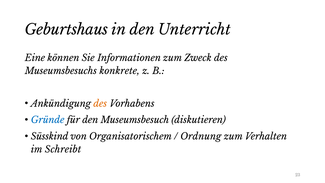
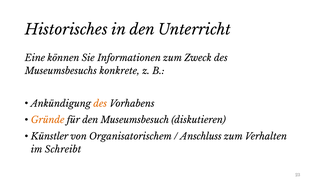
Geburtshaus: Geburtshaus -> Historisches
Gründe colour: blue -> orange
Süsskind: Süsskind -> Künstler
Ordnung: Ordnung -> Anschluss
